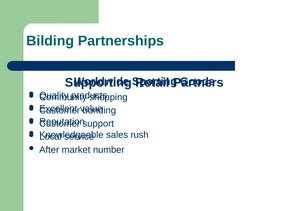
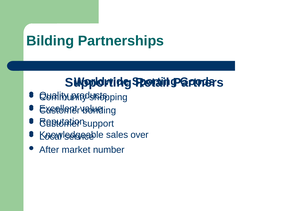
rush: rush -> over
